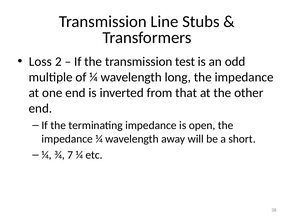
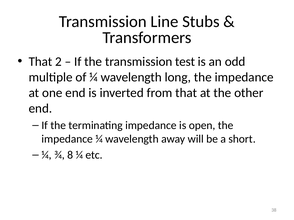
Loss at (40, 62): Loss -> That
7: 7 -> 8
